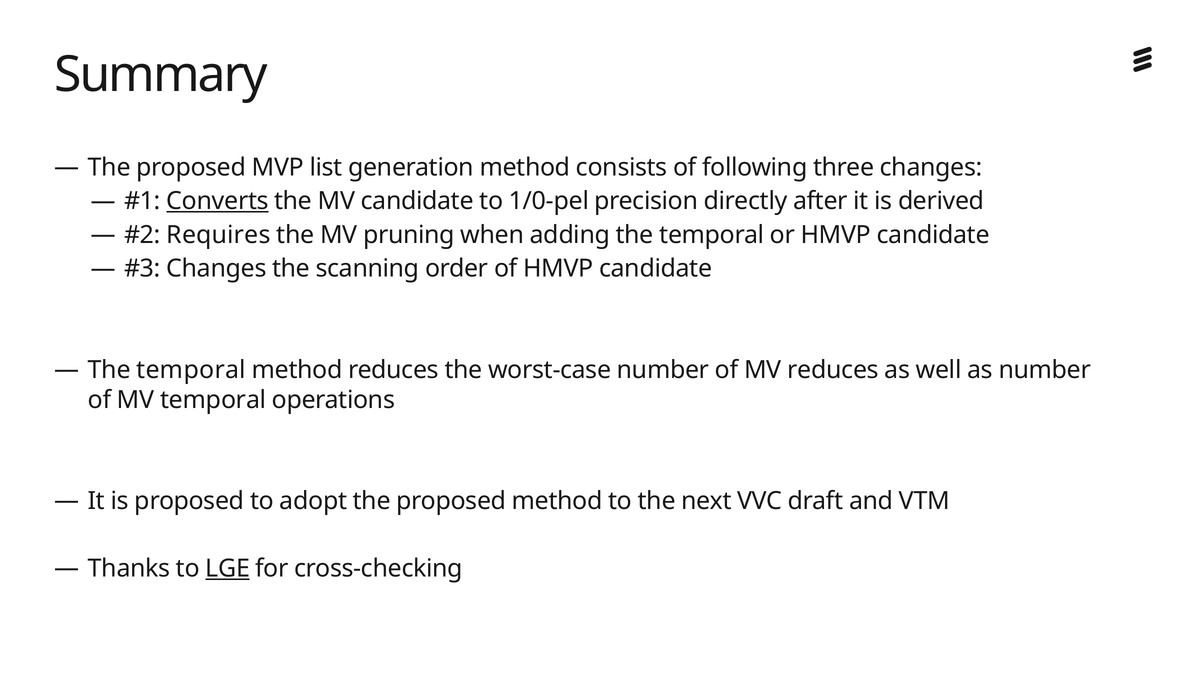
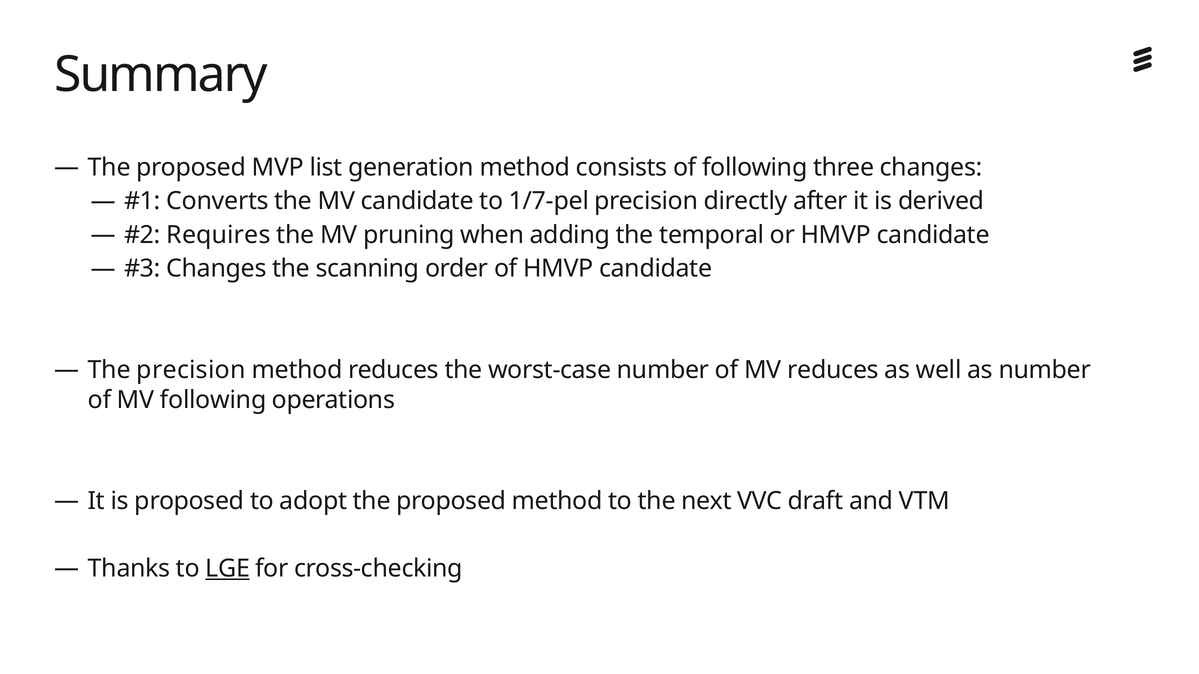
Converts underline: present -> none
1/0-pel: 1/0-pel -> 1/7-pel
temporal at (191, 370): temporal -> precision
MV temporal: temporal -> following
